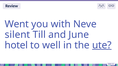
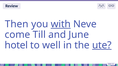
Went: Went -> Then
with underline: none -> present
silent: silent -> come
